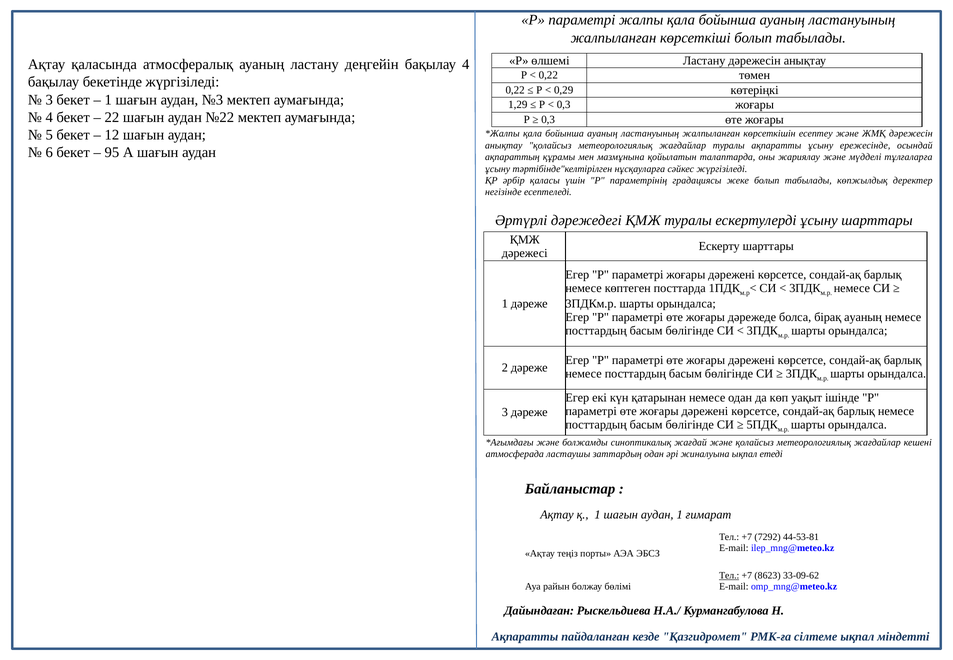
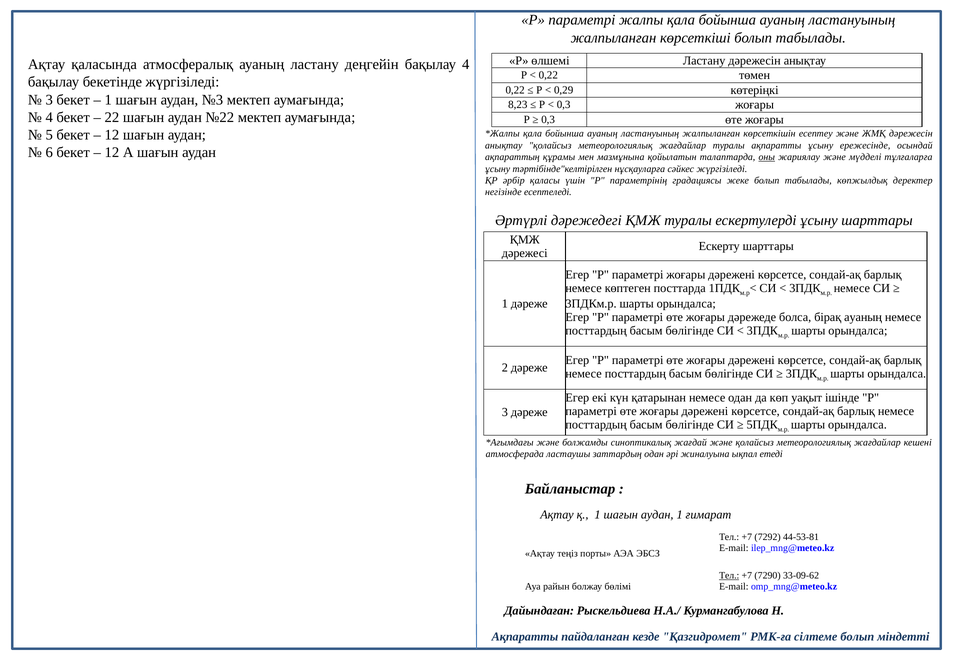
1,29: 1,29 -> 8,23
95 at (112, 152): 95 -> 12
оны underline: none -> present
8623: 8623 -> 7290
сілтеме ықпал: ықпал -> болып
